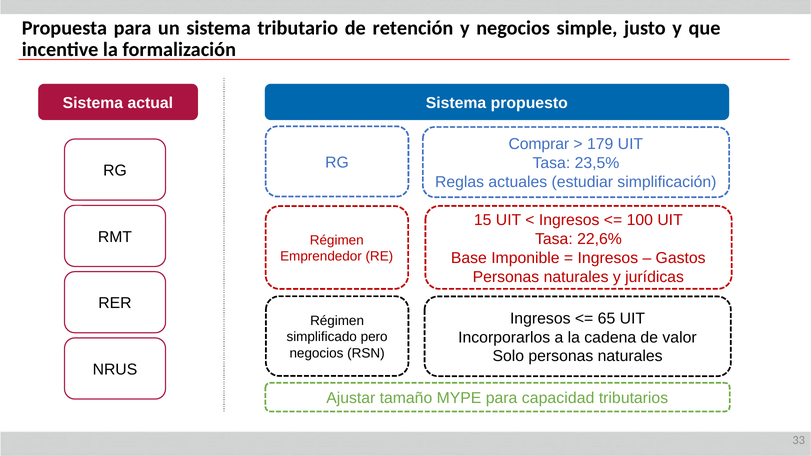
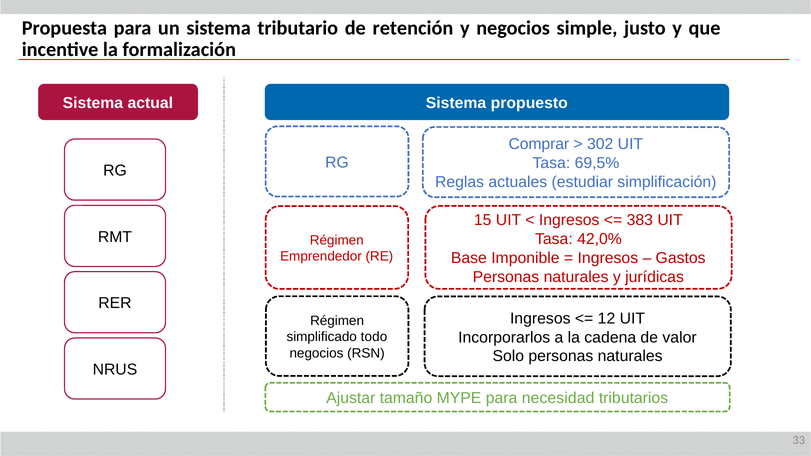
179: 179 -> 302
23,5%: 23,5% -> 69,5%
100: 100 -> 383
22,6%: 22,6% -> 42,0%
65: 65 -> 12
pero: pero -> todo
capacidad: capacidad -> necesidad
